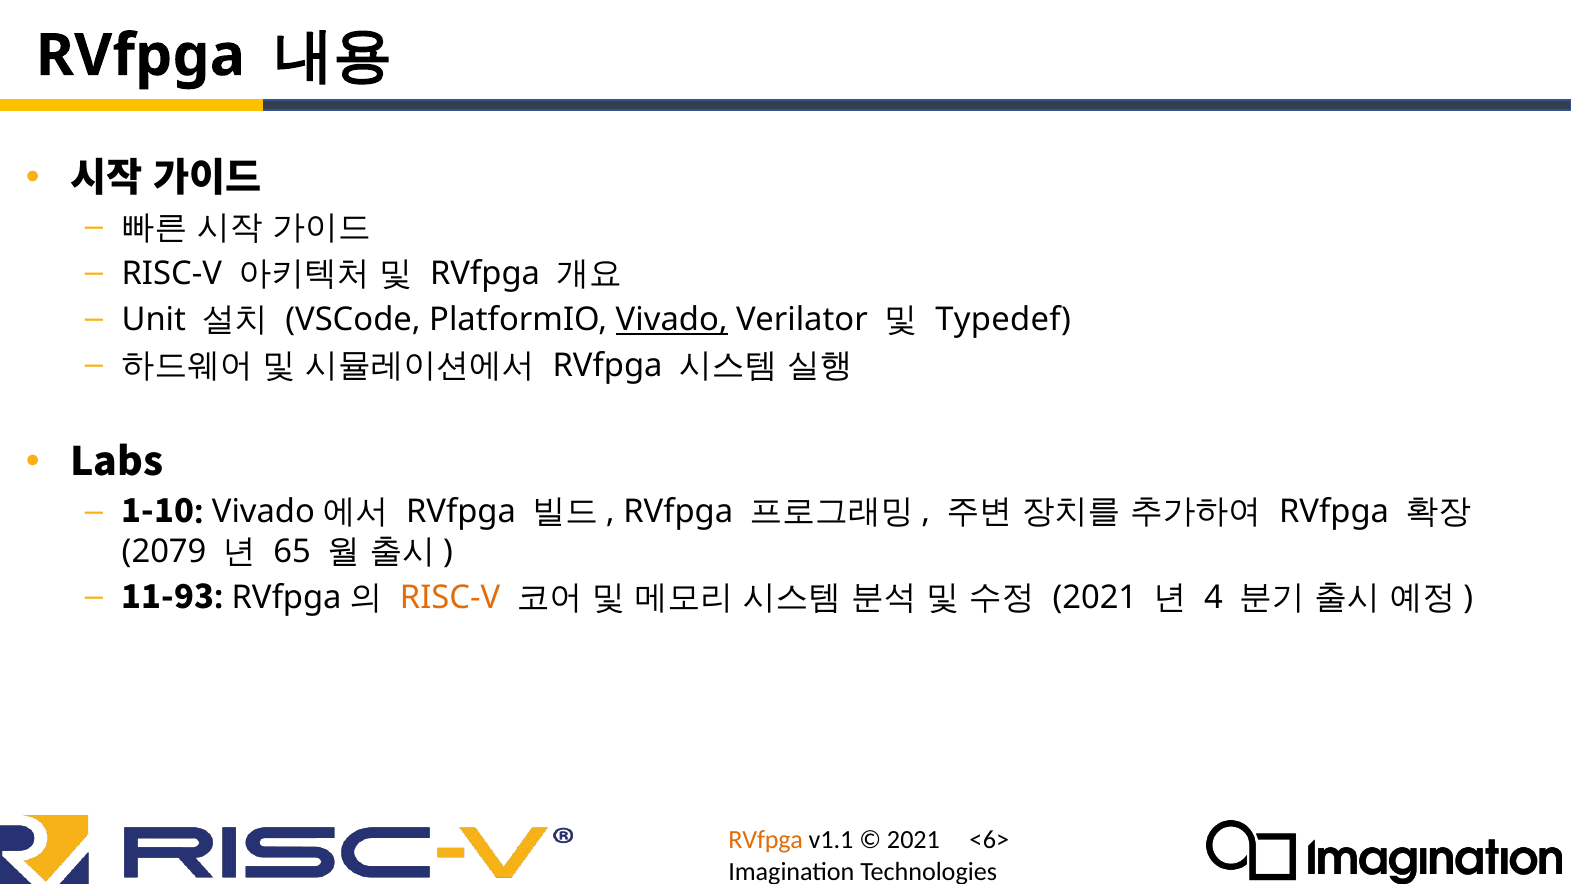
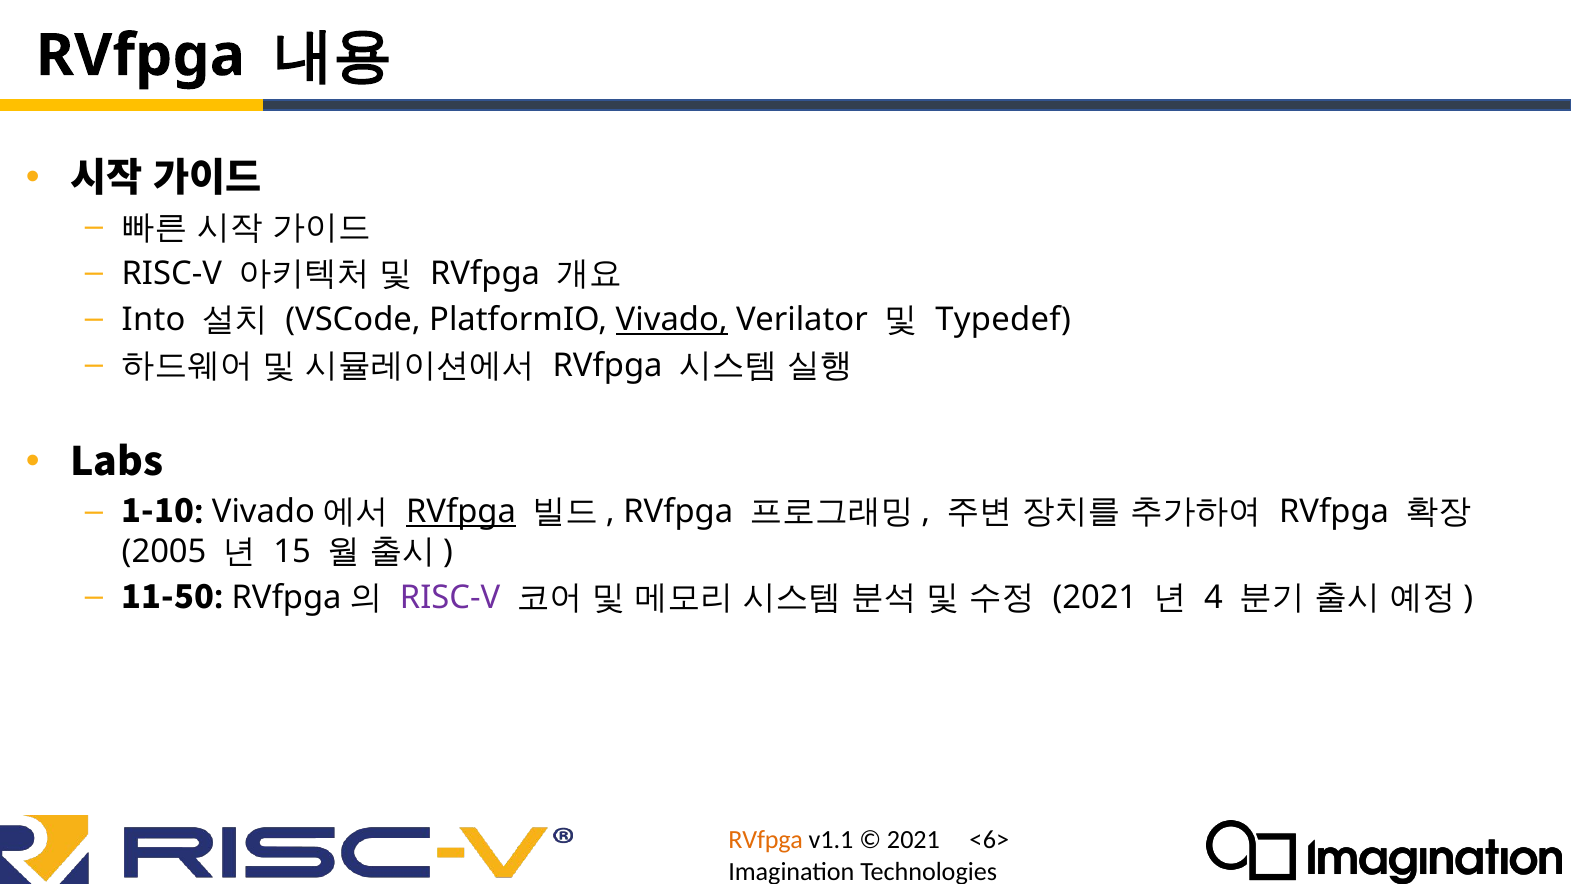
Unit: Unit -> Into
RVfpga at (461, 512) underline: none -> present
2079: 2079 -> 2005
65: 65 -> 15
11-93: 11-93 -> 11-50
RISC-V at (450, 597) colour: orange -> purple
